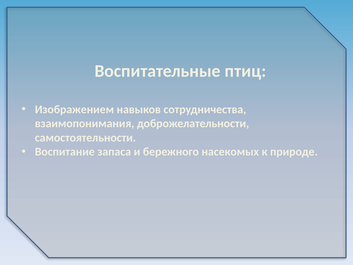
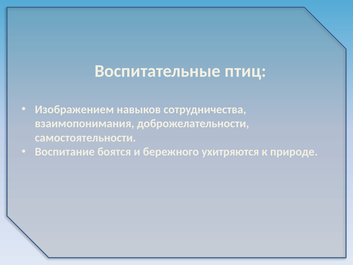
запаса: запаса -> боятся
насекомых: насекомых -> ухитряются
